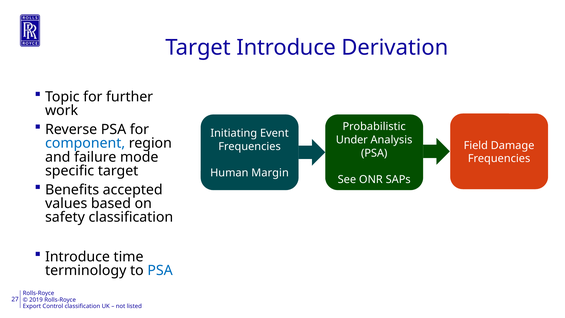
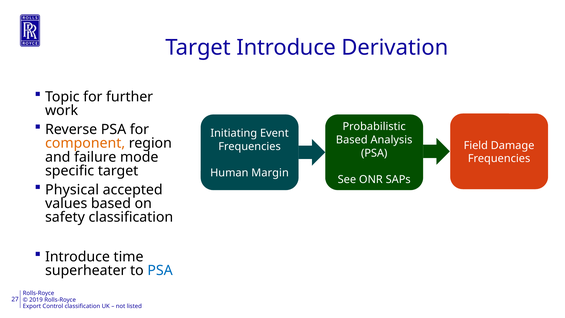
Under at (352, 140): Under -> Based
component colour: blue -> orange
Benefits: Benefits -> Physical
terminology: terminology -> superheater
